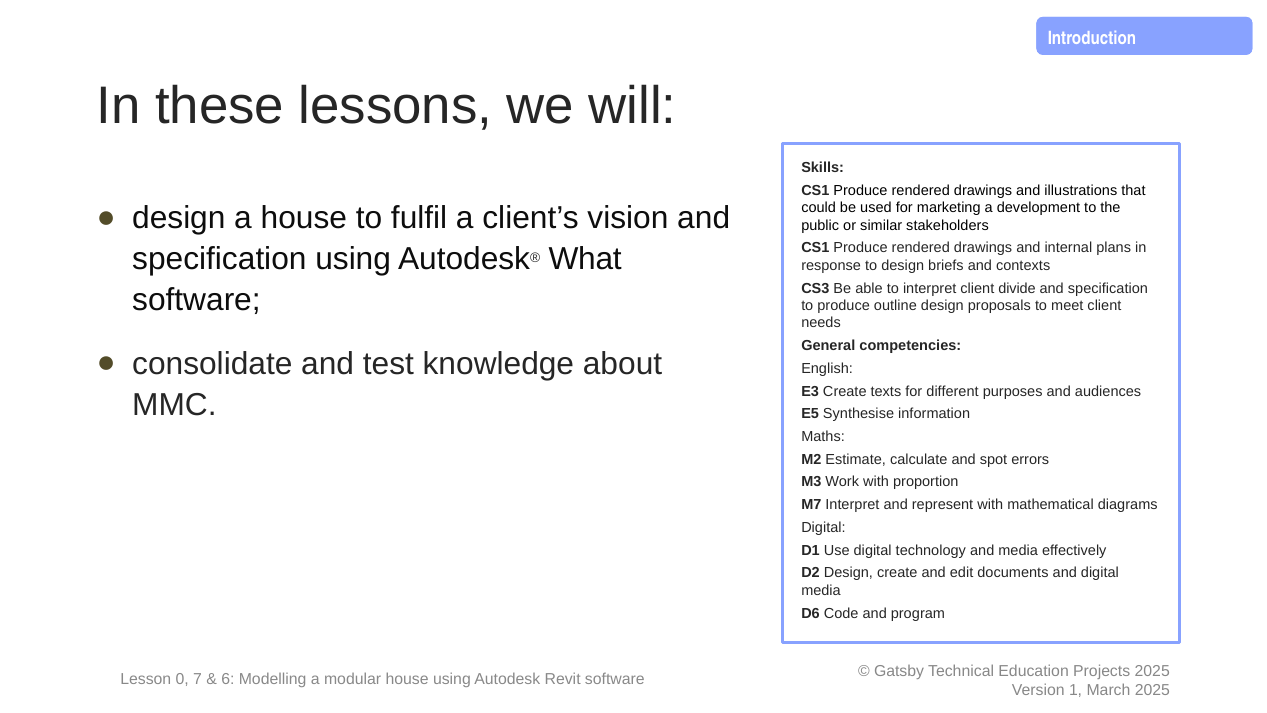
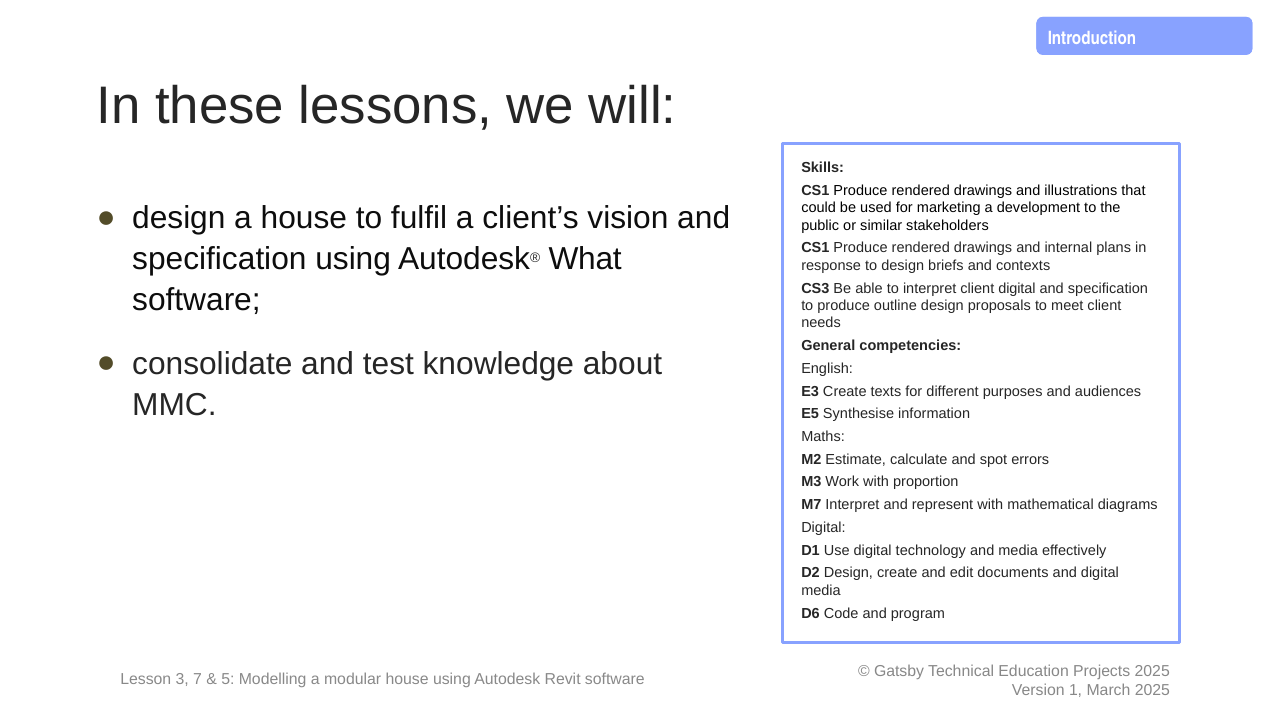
client divide: divide -> digital
0: 0 -> 3
6: 6 -> 5
